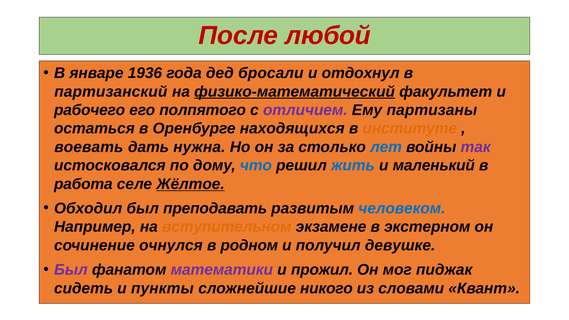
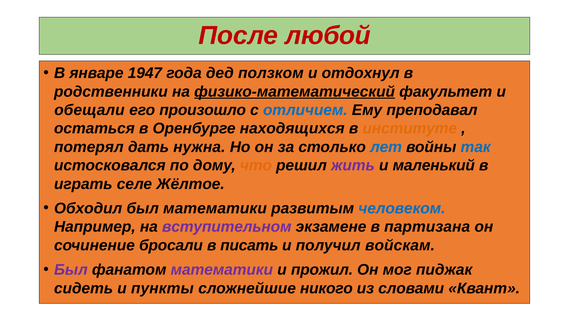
1936: 1936 -> 1947
бросали: бросали -> ползком
партизанский: партизанский -> родственники
рабочего: рабочего -> обещали
полпятого: полпятого -> произошло
отличием colour: purple -> blue
партизаны: партизаны -> преподавал
воевать: воевать -> потерял
так colour: purple -> blue
что colour: blue -> orange
жить colour: blue -> purple
работа: работа -> играть
Жёлтое underline: present -> none
был преподавать: преподавать -> математики
вступительном colour: orange -> purple
экстерном: экстерном -> партизана
очнулся: очнулся -> бросали
родном: родном -> писать
девушке: девушке -> войскам
